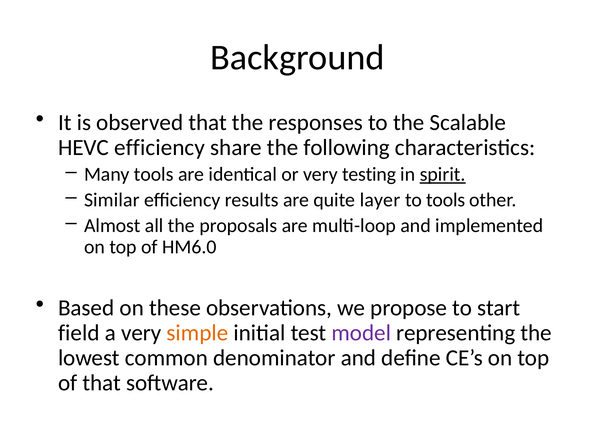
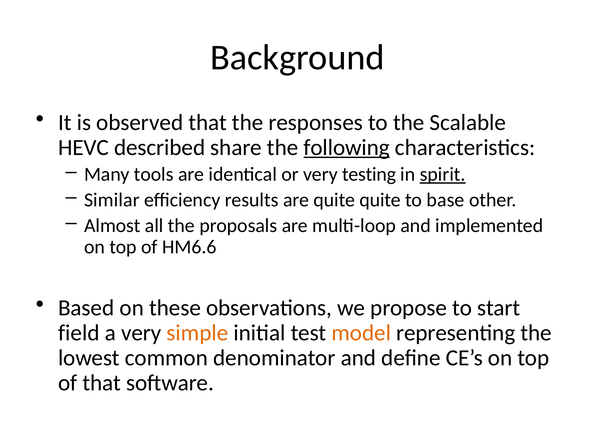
HEVC efficiency: efficiency -> described
following underline: none -> present
quite layer: layer -> quite
to tools: tools -> base
HM6.0: HM6.0 -> HM6.6
model colour: purple -> orange
